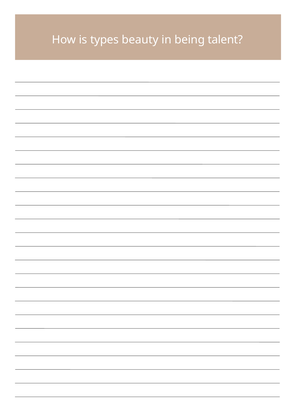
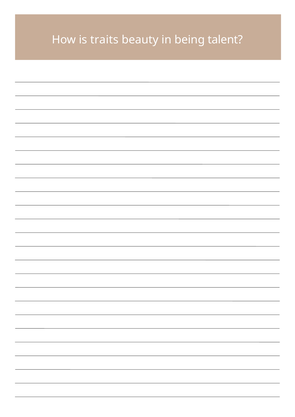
types: types -> traits
